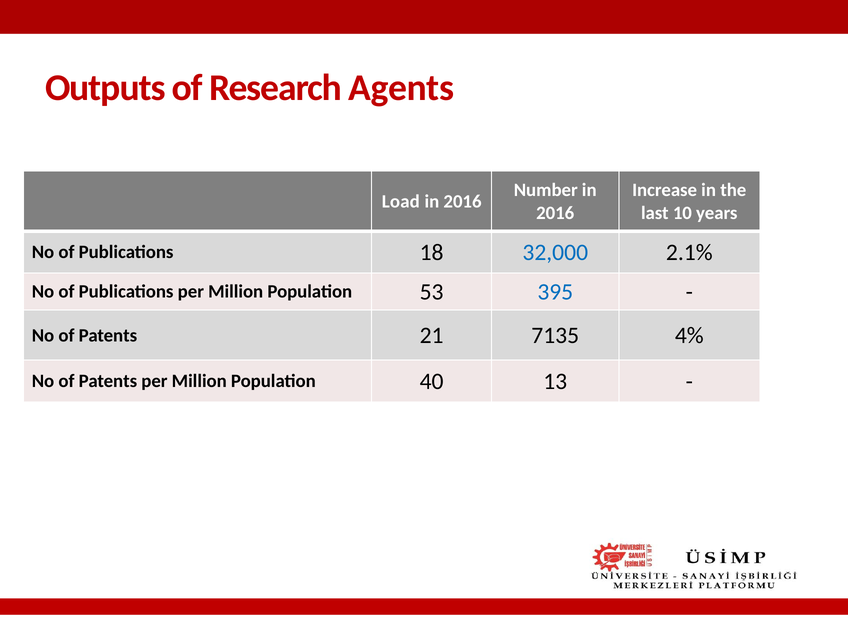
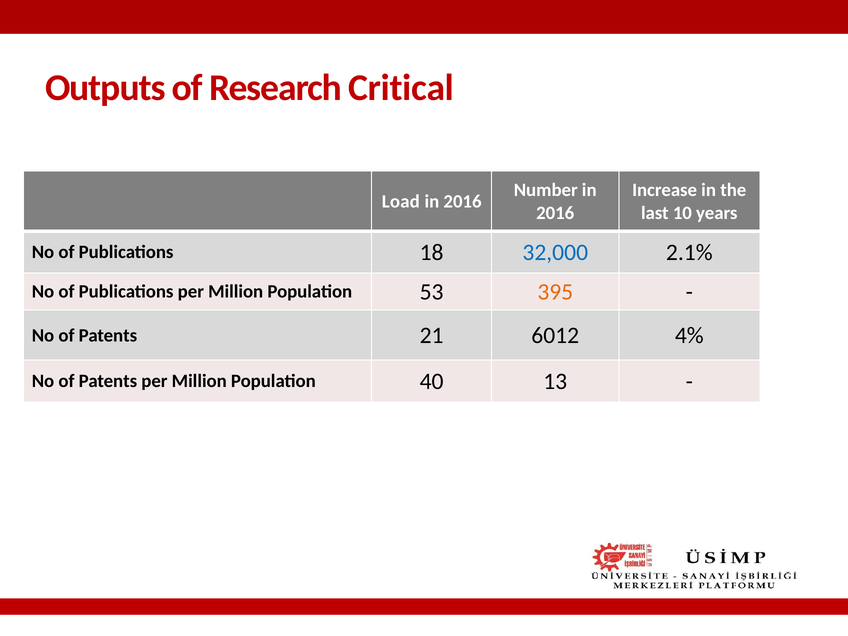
Agents: Agents -> Critical
395 colour: blue -> orange
7135: 7135 -> 6012
